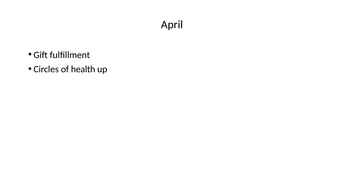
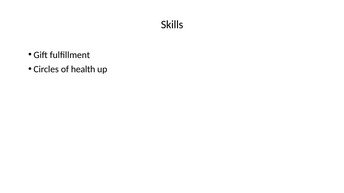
April: April -> Skills
